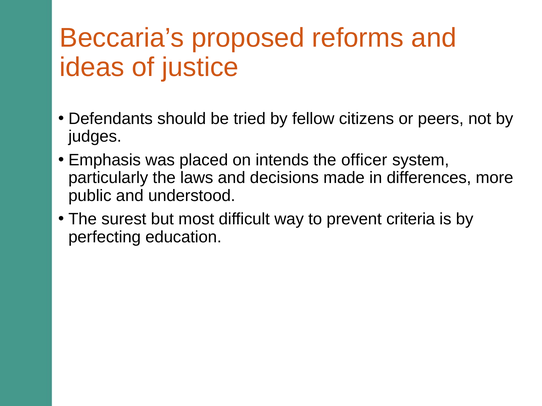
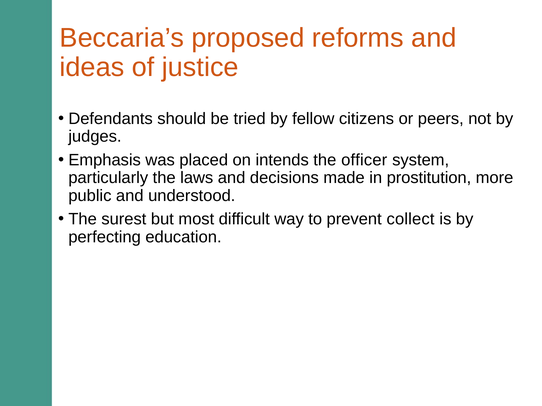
differences: differences -> prostitution
criteria: criteria -> collect
